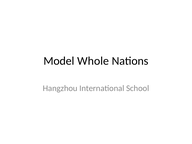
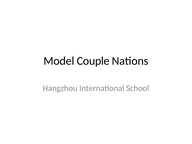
Whole: Whole -> Couple
